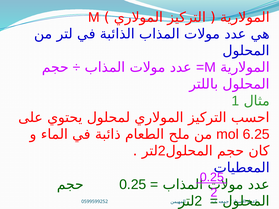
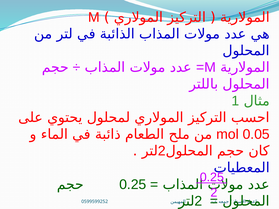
6.25: 6.25 -> 0.05
